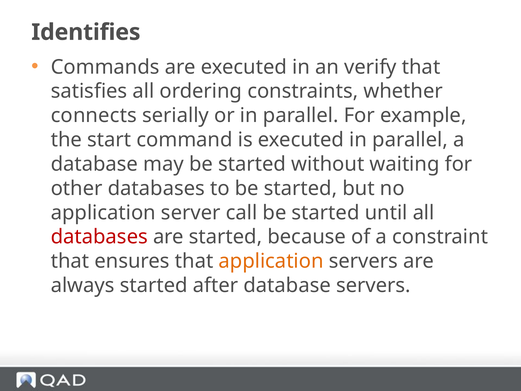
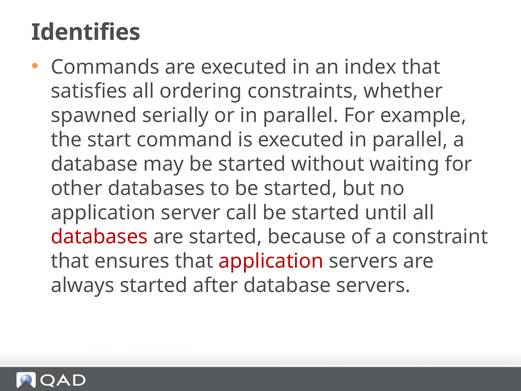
verify: verify -> index
connects: connects -> spawned
application at (271, 261) colour: orange -> red
